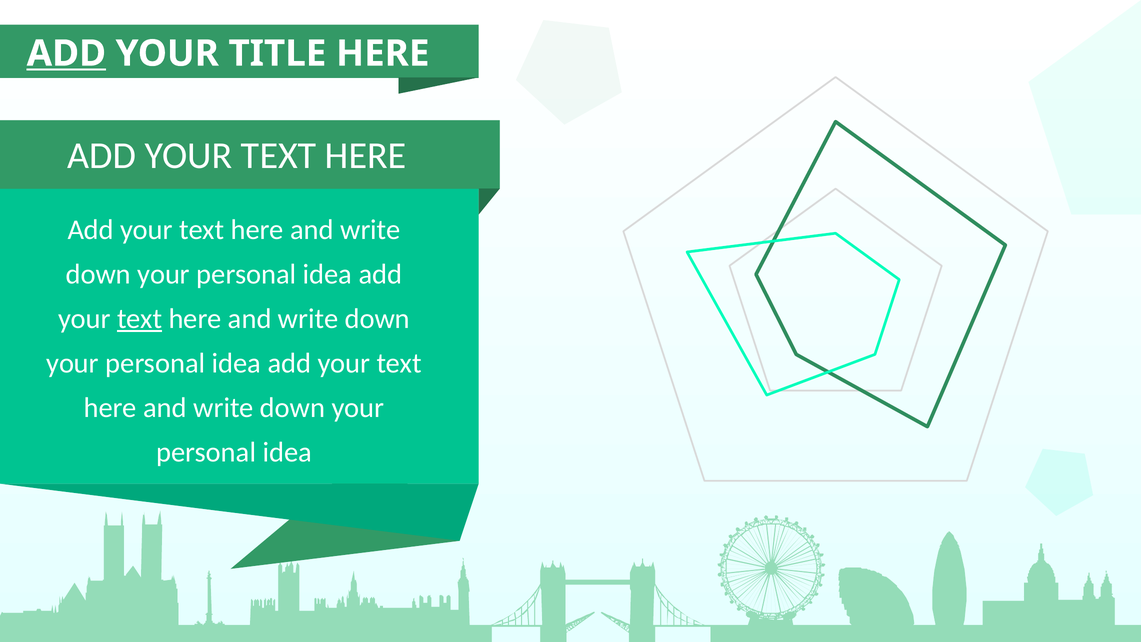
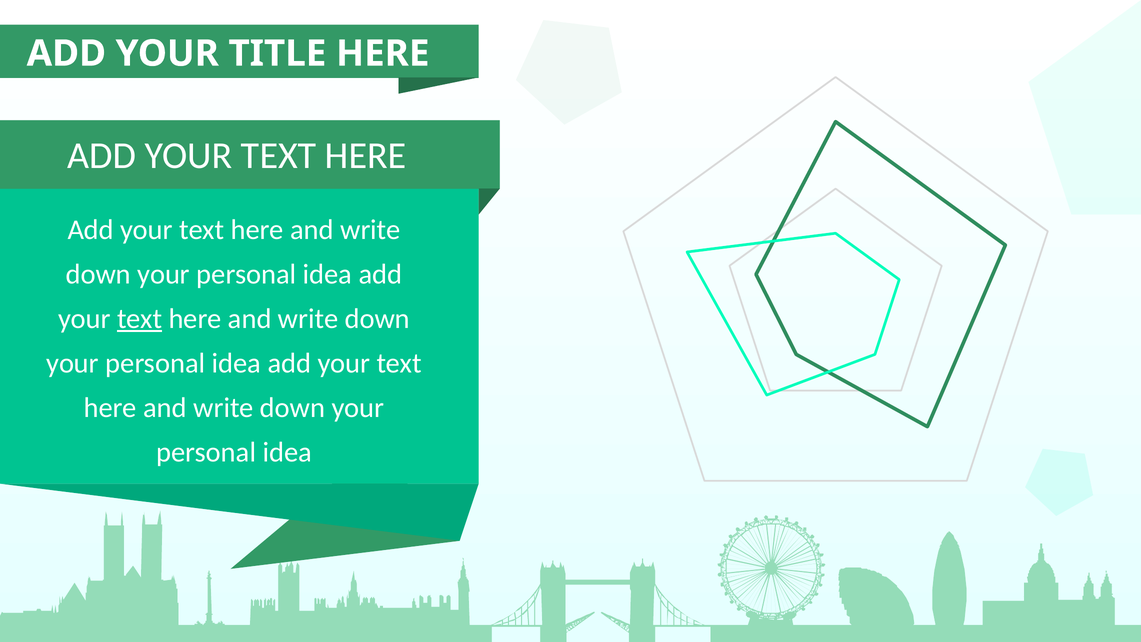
ADD at (66, 54) underline: present -> none
